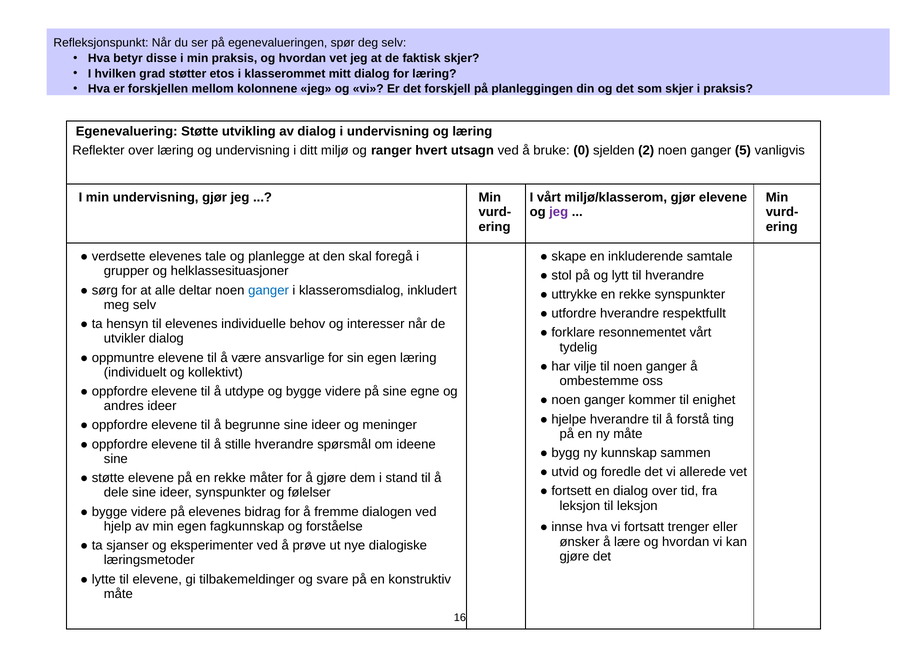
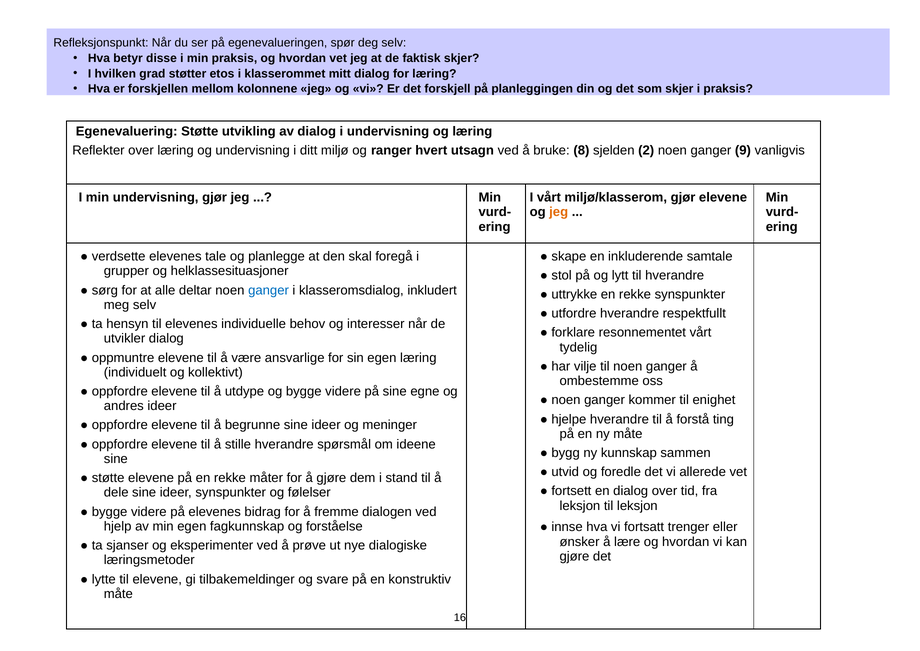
0: 0 -> 8
5: 5 -> 9
jeg at (559, 212) colour: purple -> orange
